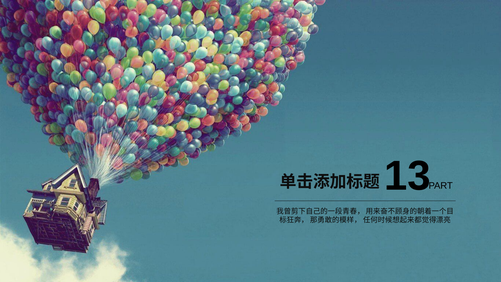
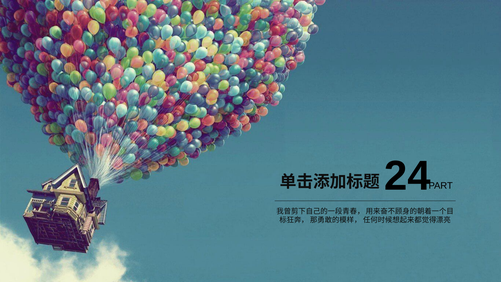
13: 13 -> 24
